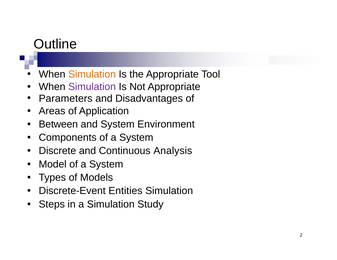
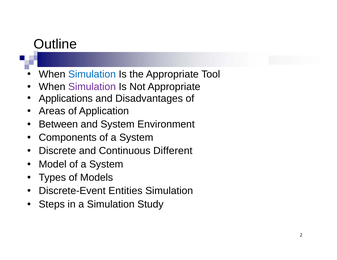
Simulation at (92, 74) colour: orange -> blue
Parameters: Parameters -> Applications
Analysis: Analysis -> Different
